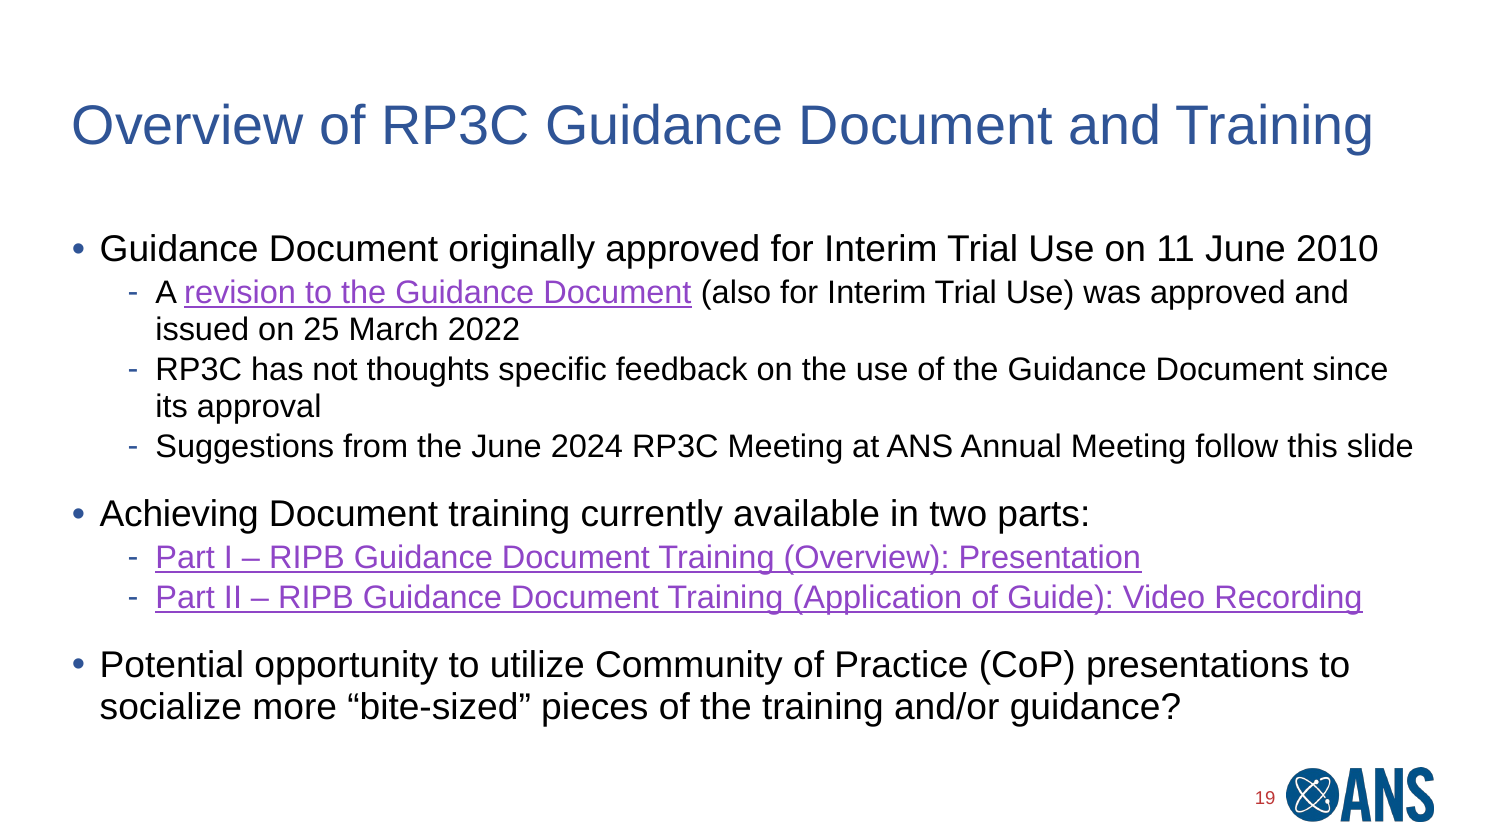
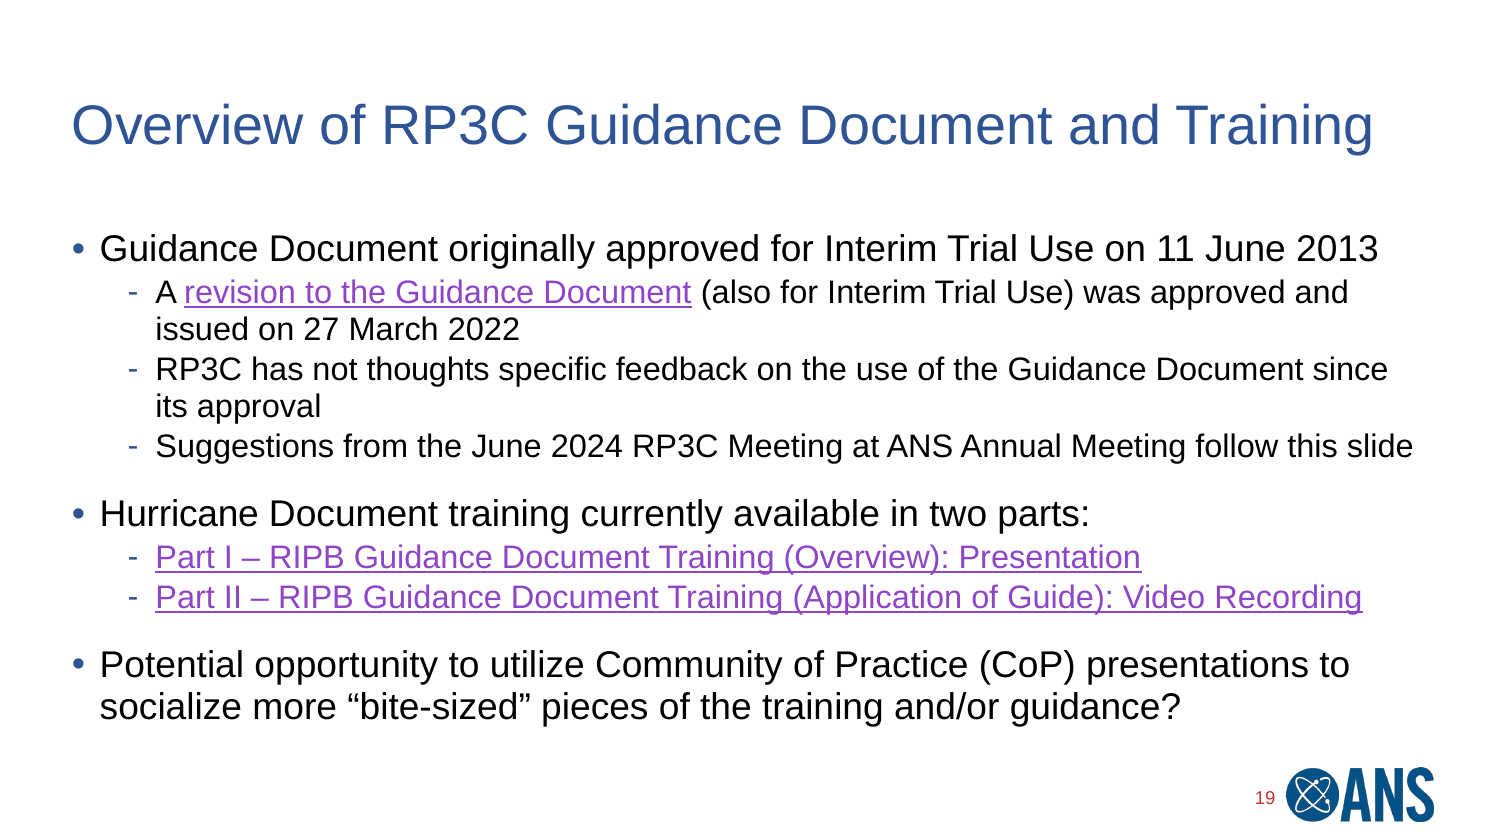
2010: 2010 -> 2013
25: 25 -> 27
Achieving: Achieving -> Hurricane
